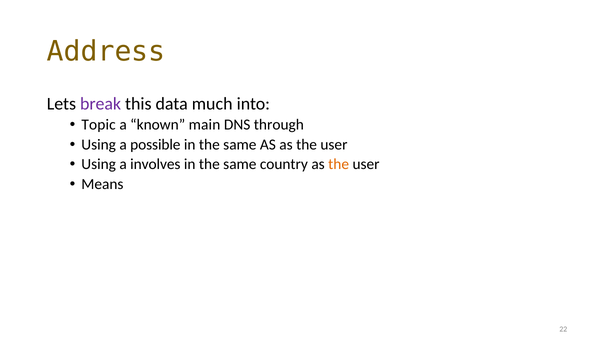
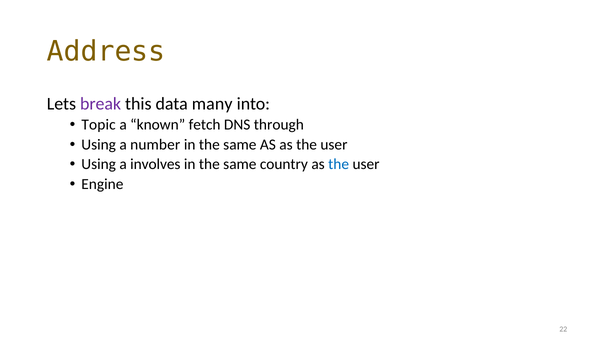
much: much -> many
main: main -> fetch
possible: possible -> number
the at (339, 164) colour: orange -> blue
Means: Means -> Engine
